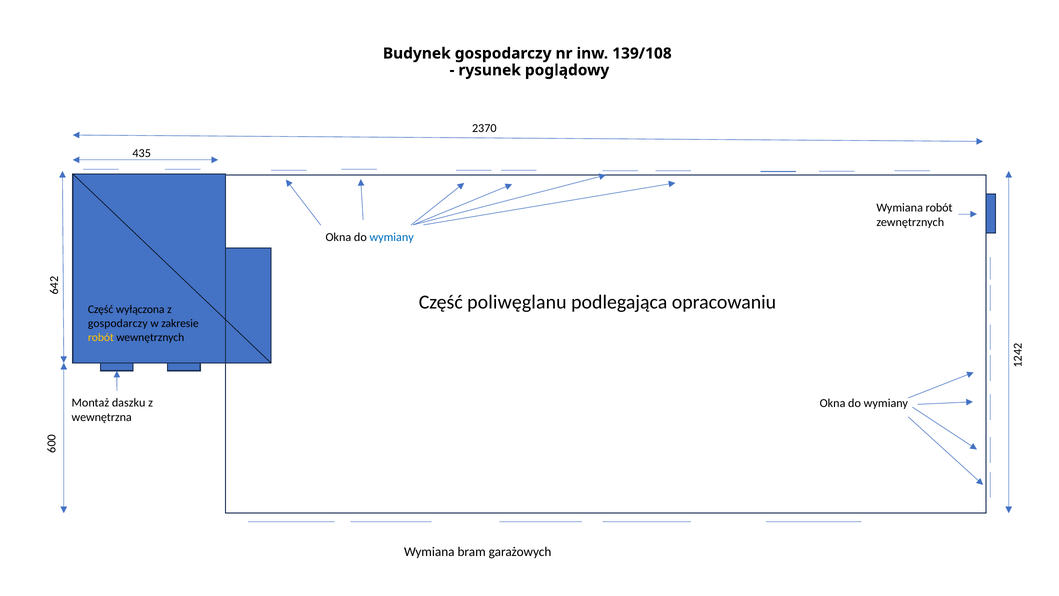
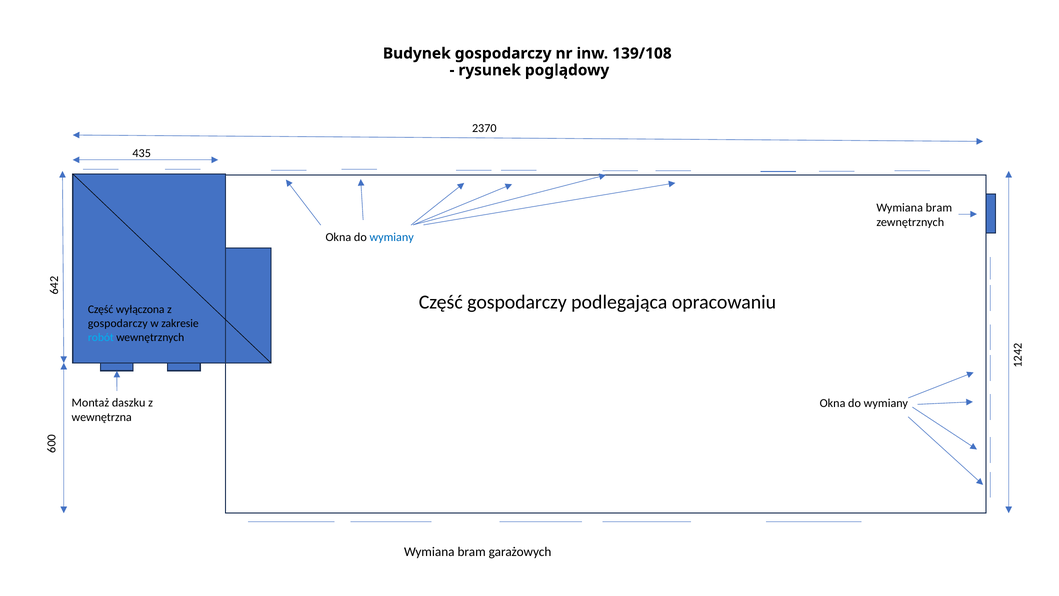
robót at (939, 208): robót -> bram
Część poliwęglanu: poliwęglanu -> gospodarczy
robót at (101, 337) colour: yellow -> light blue
